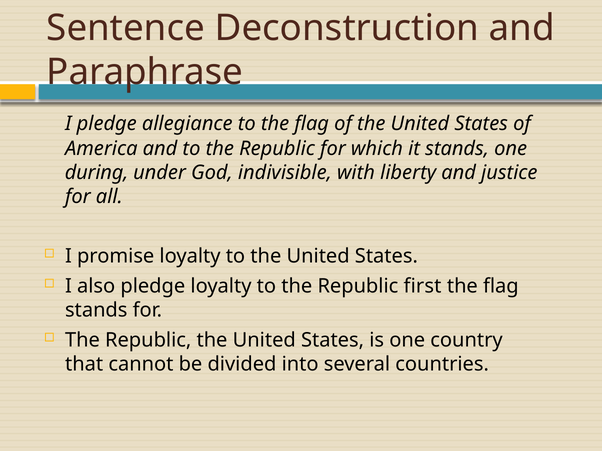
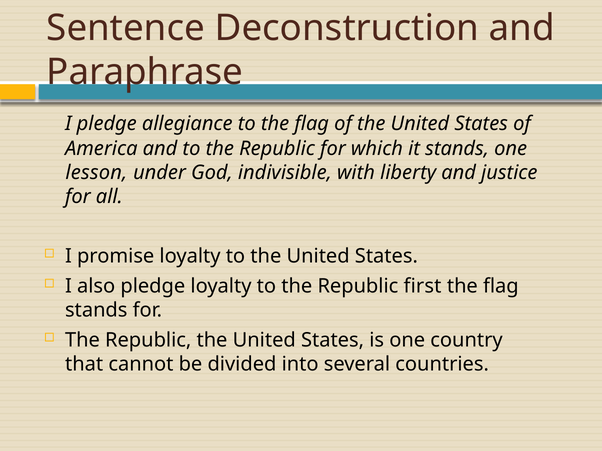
during: during -> lesson
